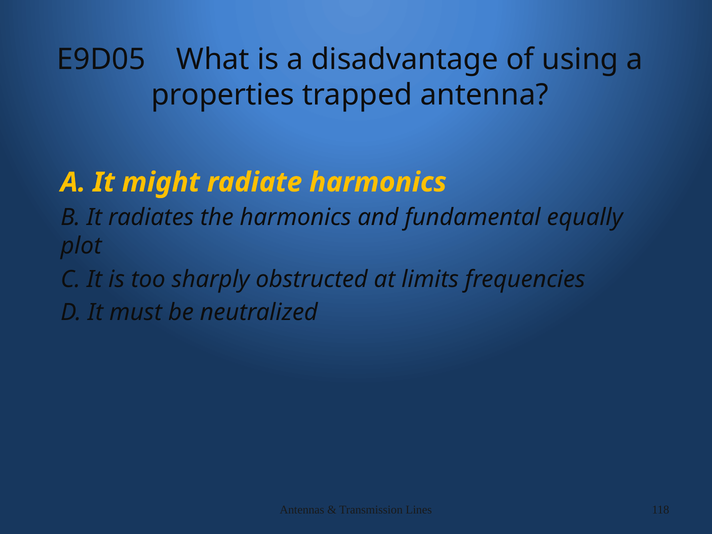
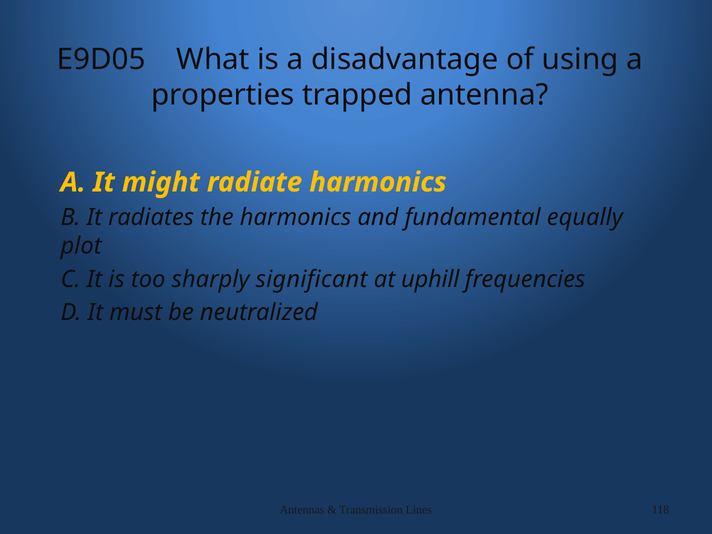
obstructed: obstructed -> significant
limits: limits -> uphill
